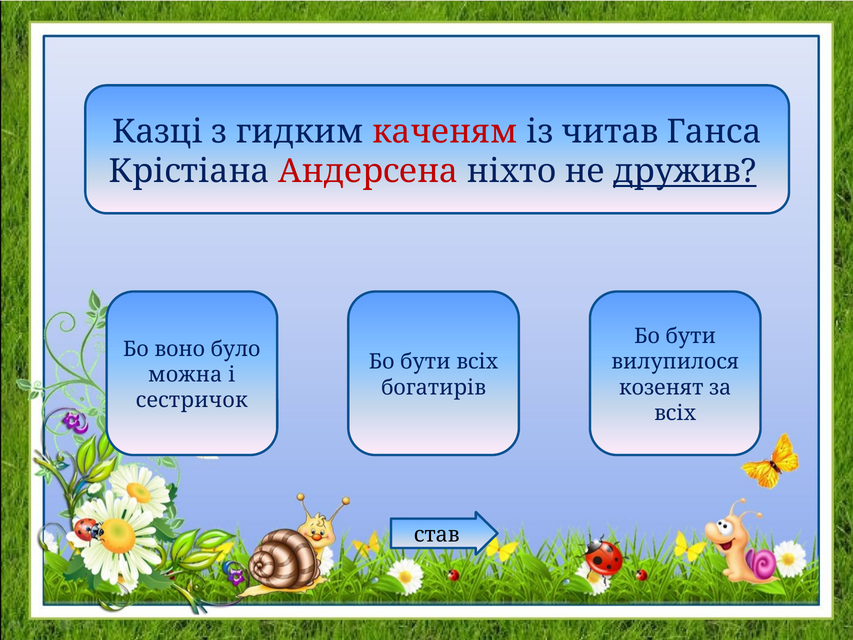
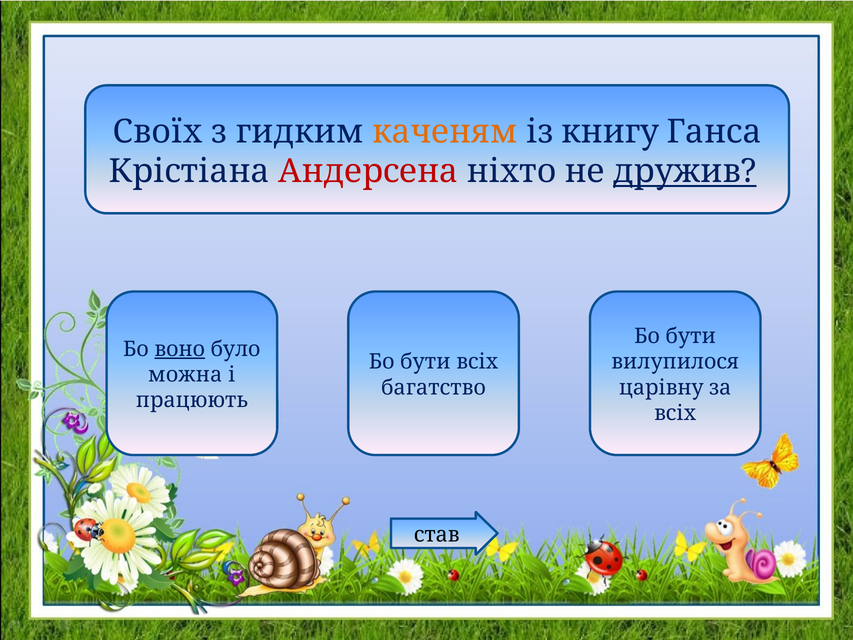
Казці: Казці -> Своїх
каченям colour: red -> orange
читав: читав -> книгу
воно underline: none -> present
богатирів: богатирів -> багатство
козенят: козенят -> царівну
сестричок: сестричок -> працюють
